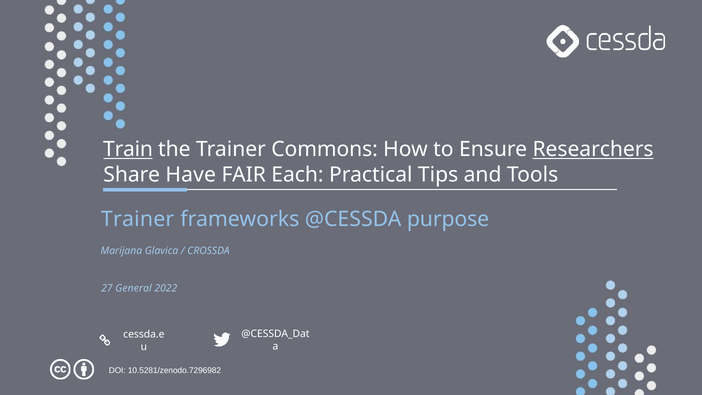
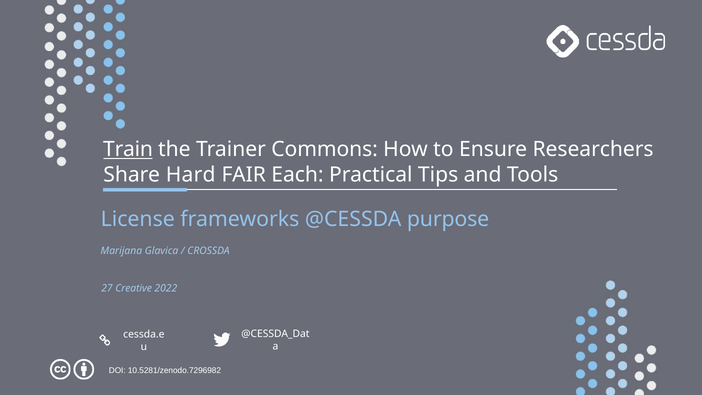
Researchers underline: present -> none
Have: Have -> Hard
Trainer at (138, 219): Trainer -> License
General: General -> Creative
